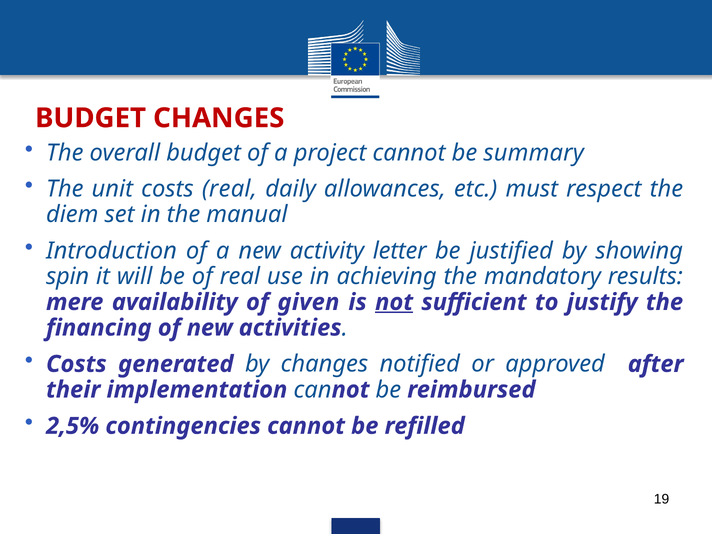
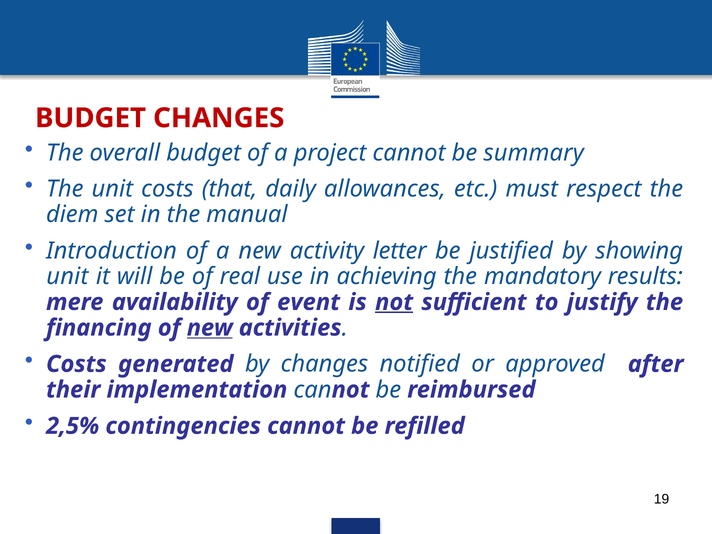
costs real: real -> that
spin at (68, 277): spin -> unit
given: given -> event
new at (210, 328) underline: none -> present
